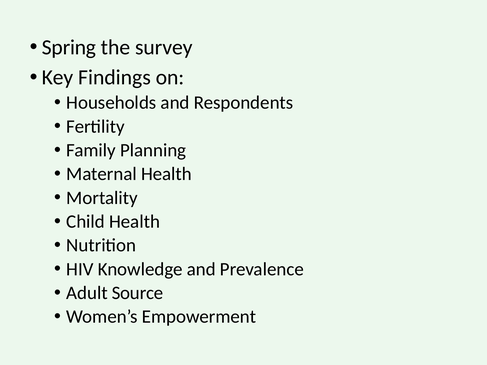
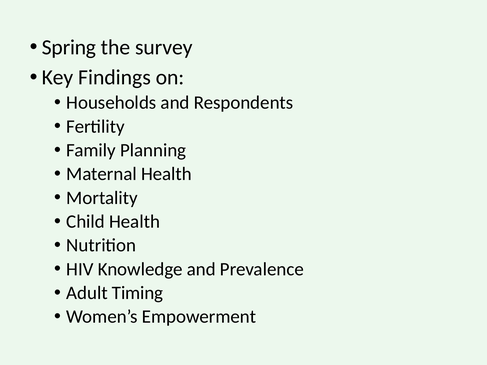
Source: Source -> Timing
